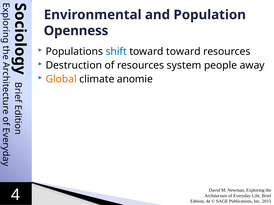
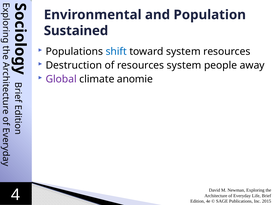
Openness: Openness -> Sustained
toward toward: toward -> system
Global colour: orange -> purple
